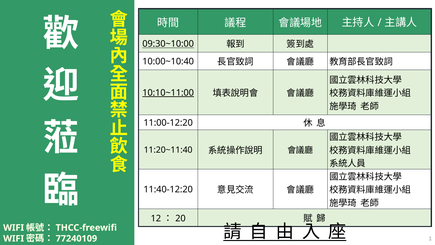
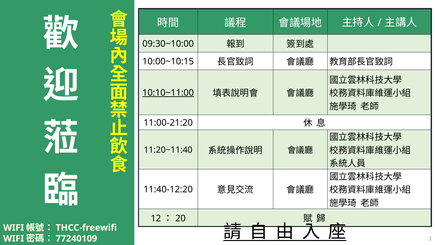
09:30~10:00 underline: present -> none
10:00~10:40: 10:00~10:40 -> 10:00~10:15
11:00-12:20: 11:00-12:20 -> 11:00-21:20
